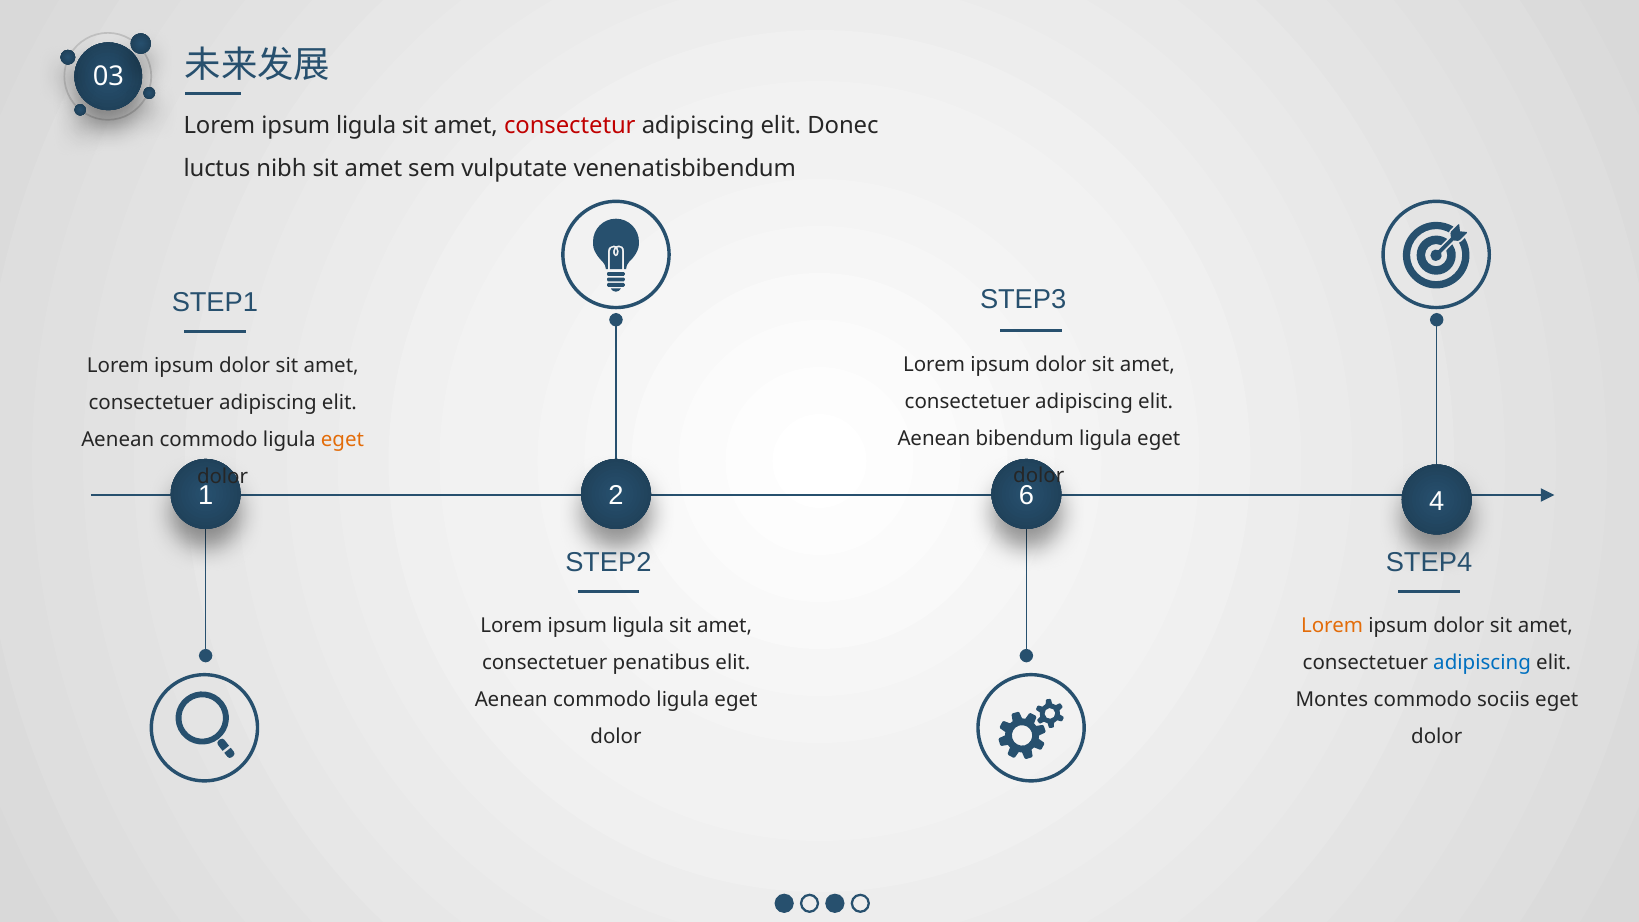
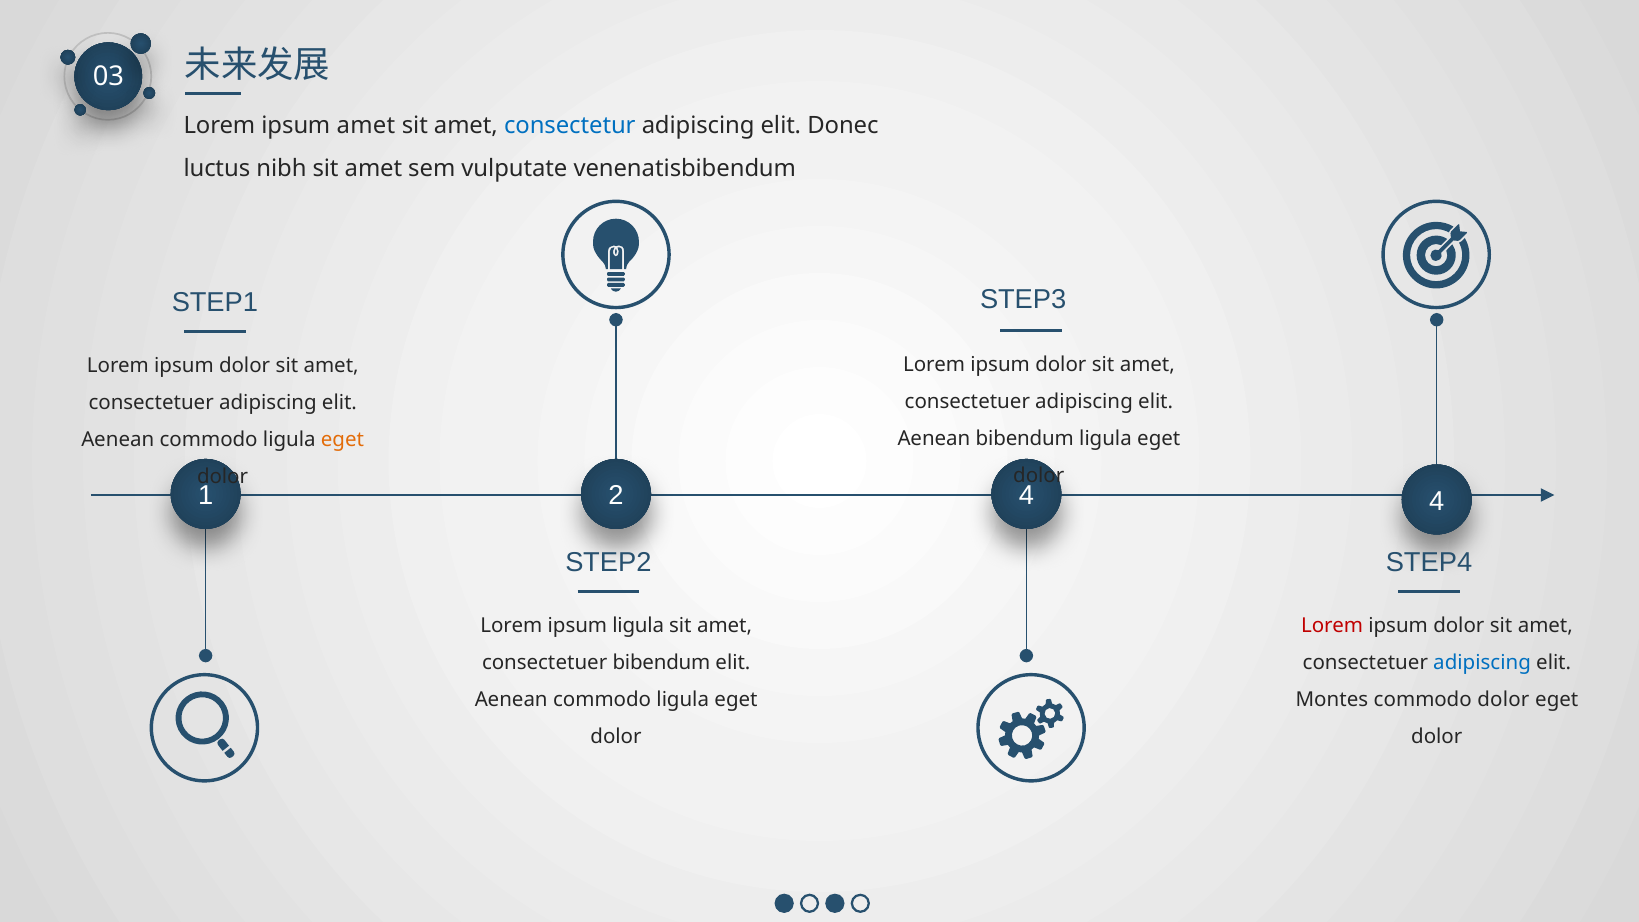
ligula at (366, 125): ligula -> amet
consectetur colour: red -> blue
2 6: 6 -> 4
Lorem at (1332, 626) colour: orange -> red
consectetuer penatibus: penatibus -> bibendum
commodo sociis: sociis -> dolor
